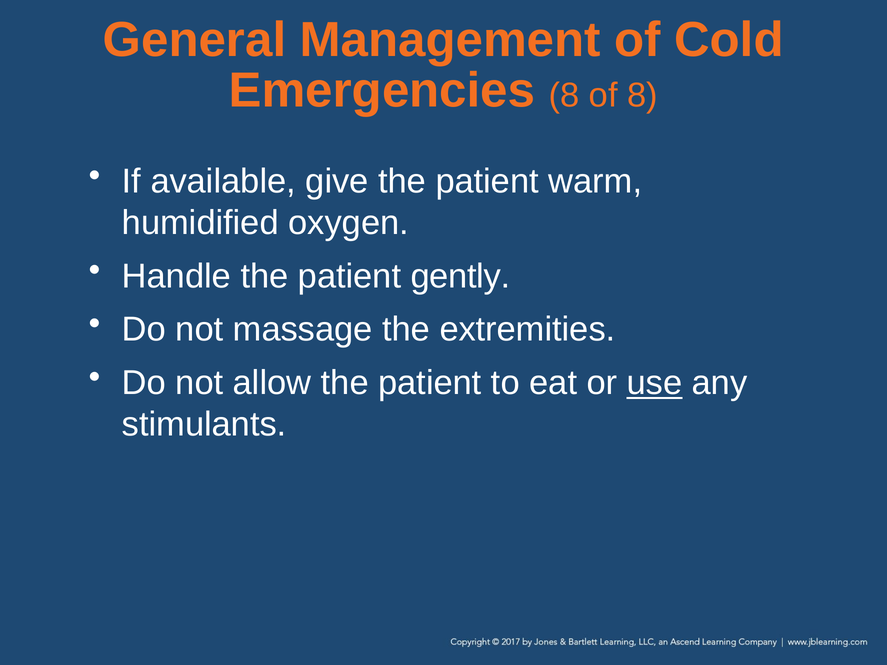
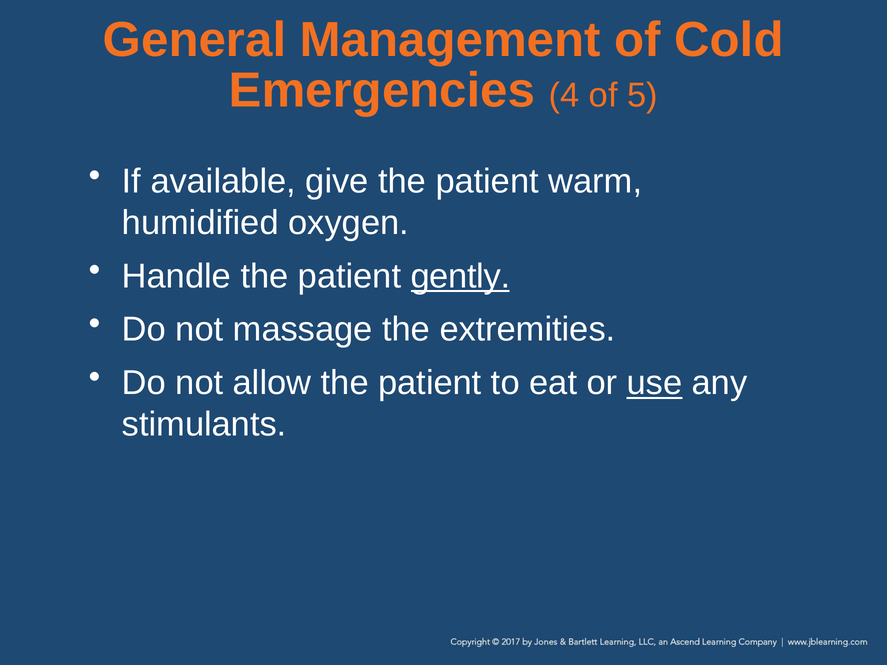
Emergencies 8: 8 -> 4
of 8: 8 -> 5
gently underline: none -> present
